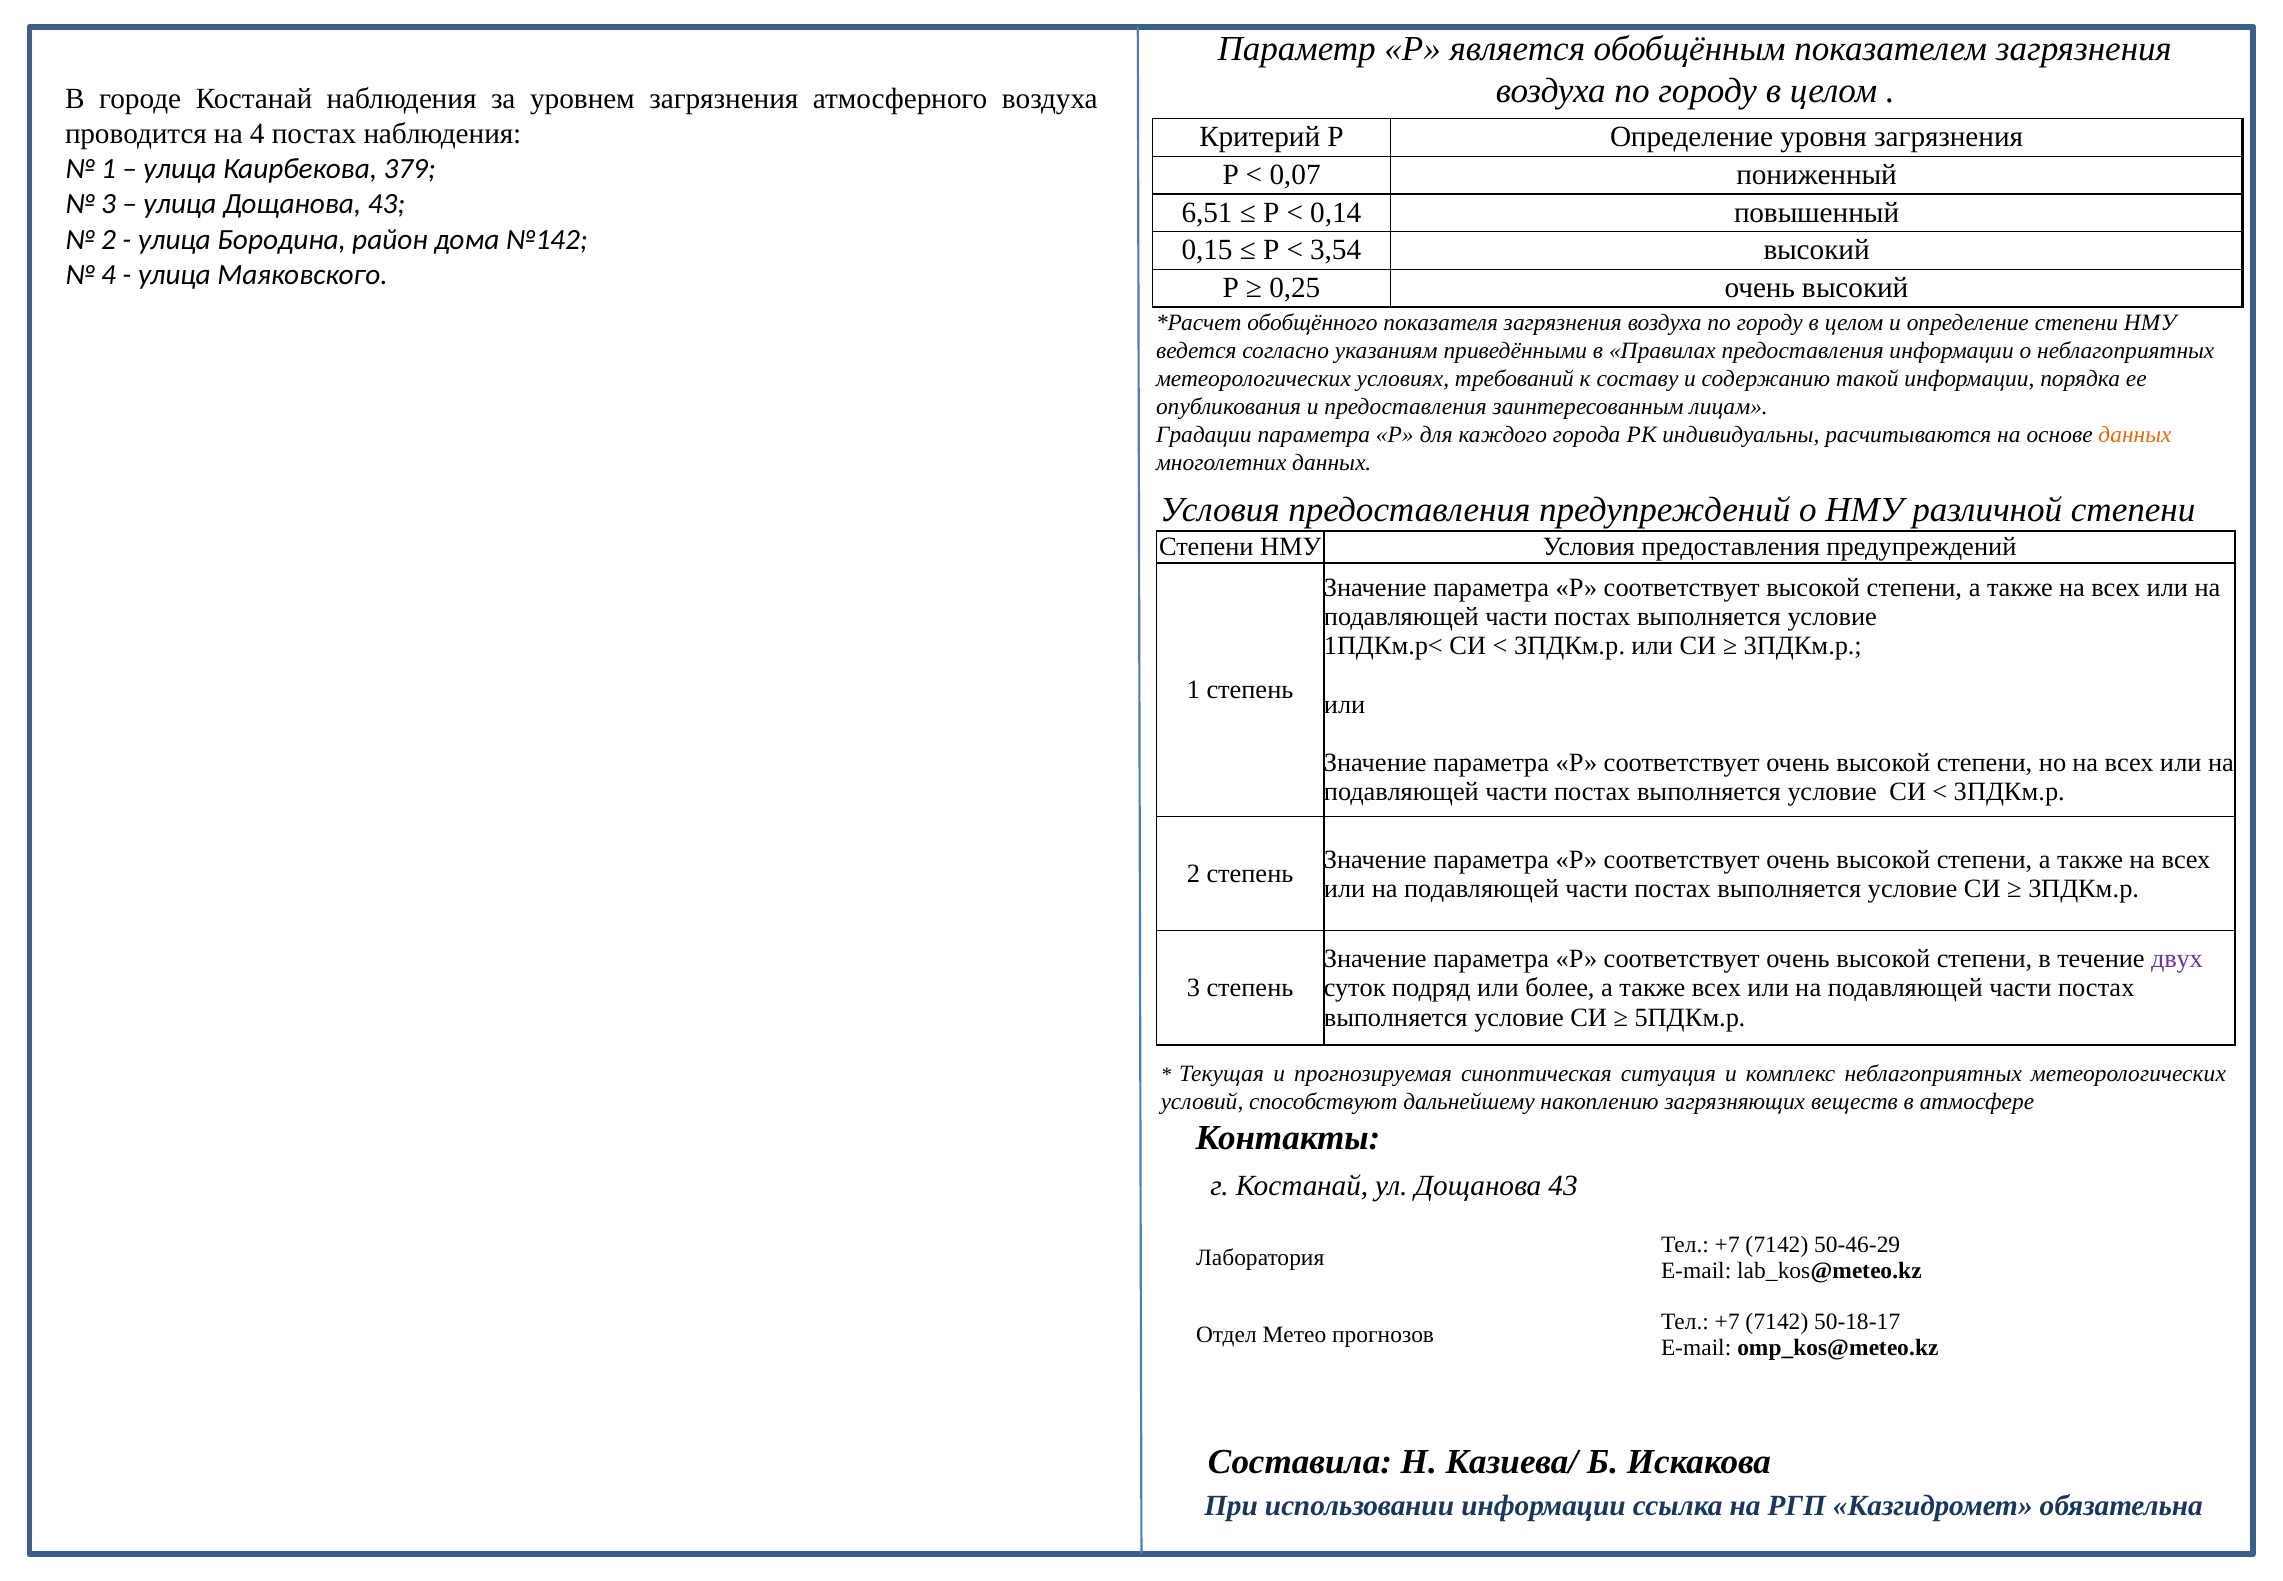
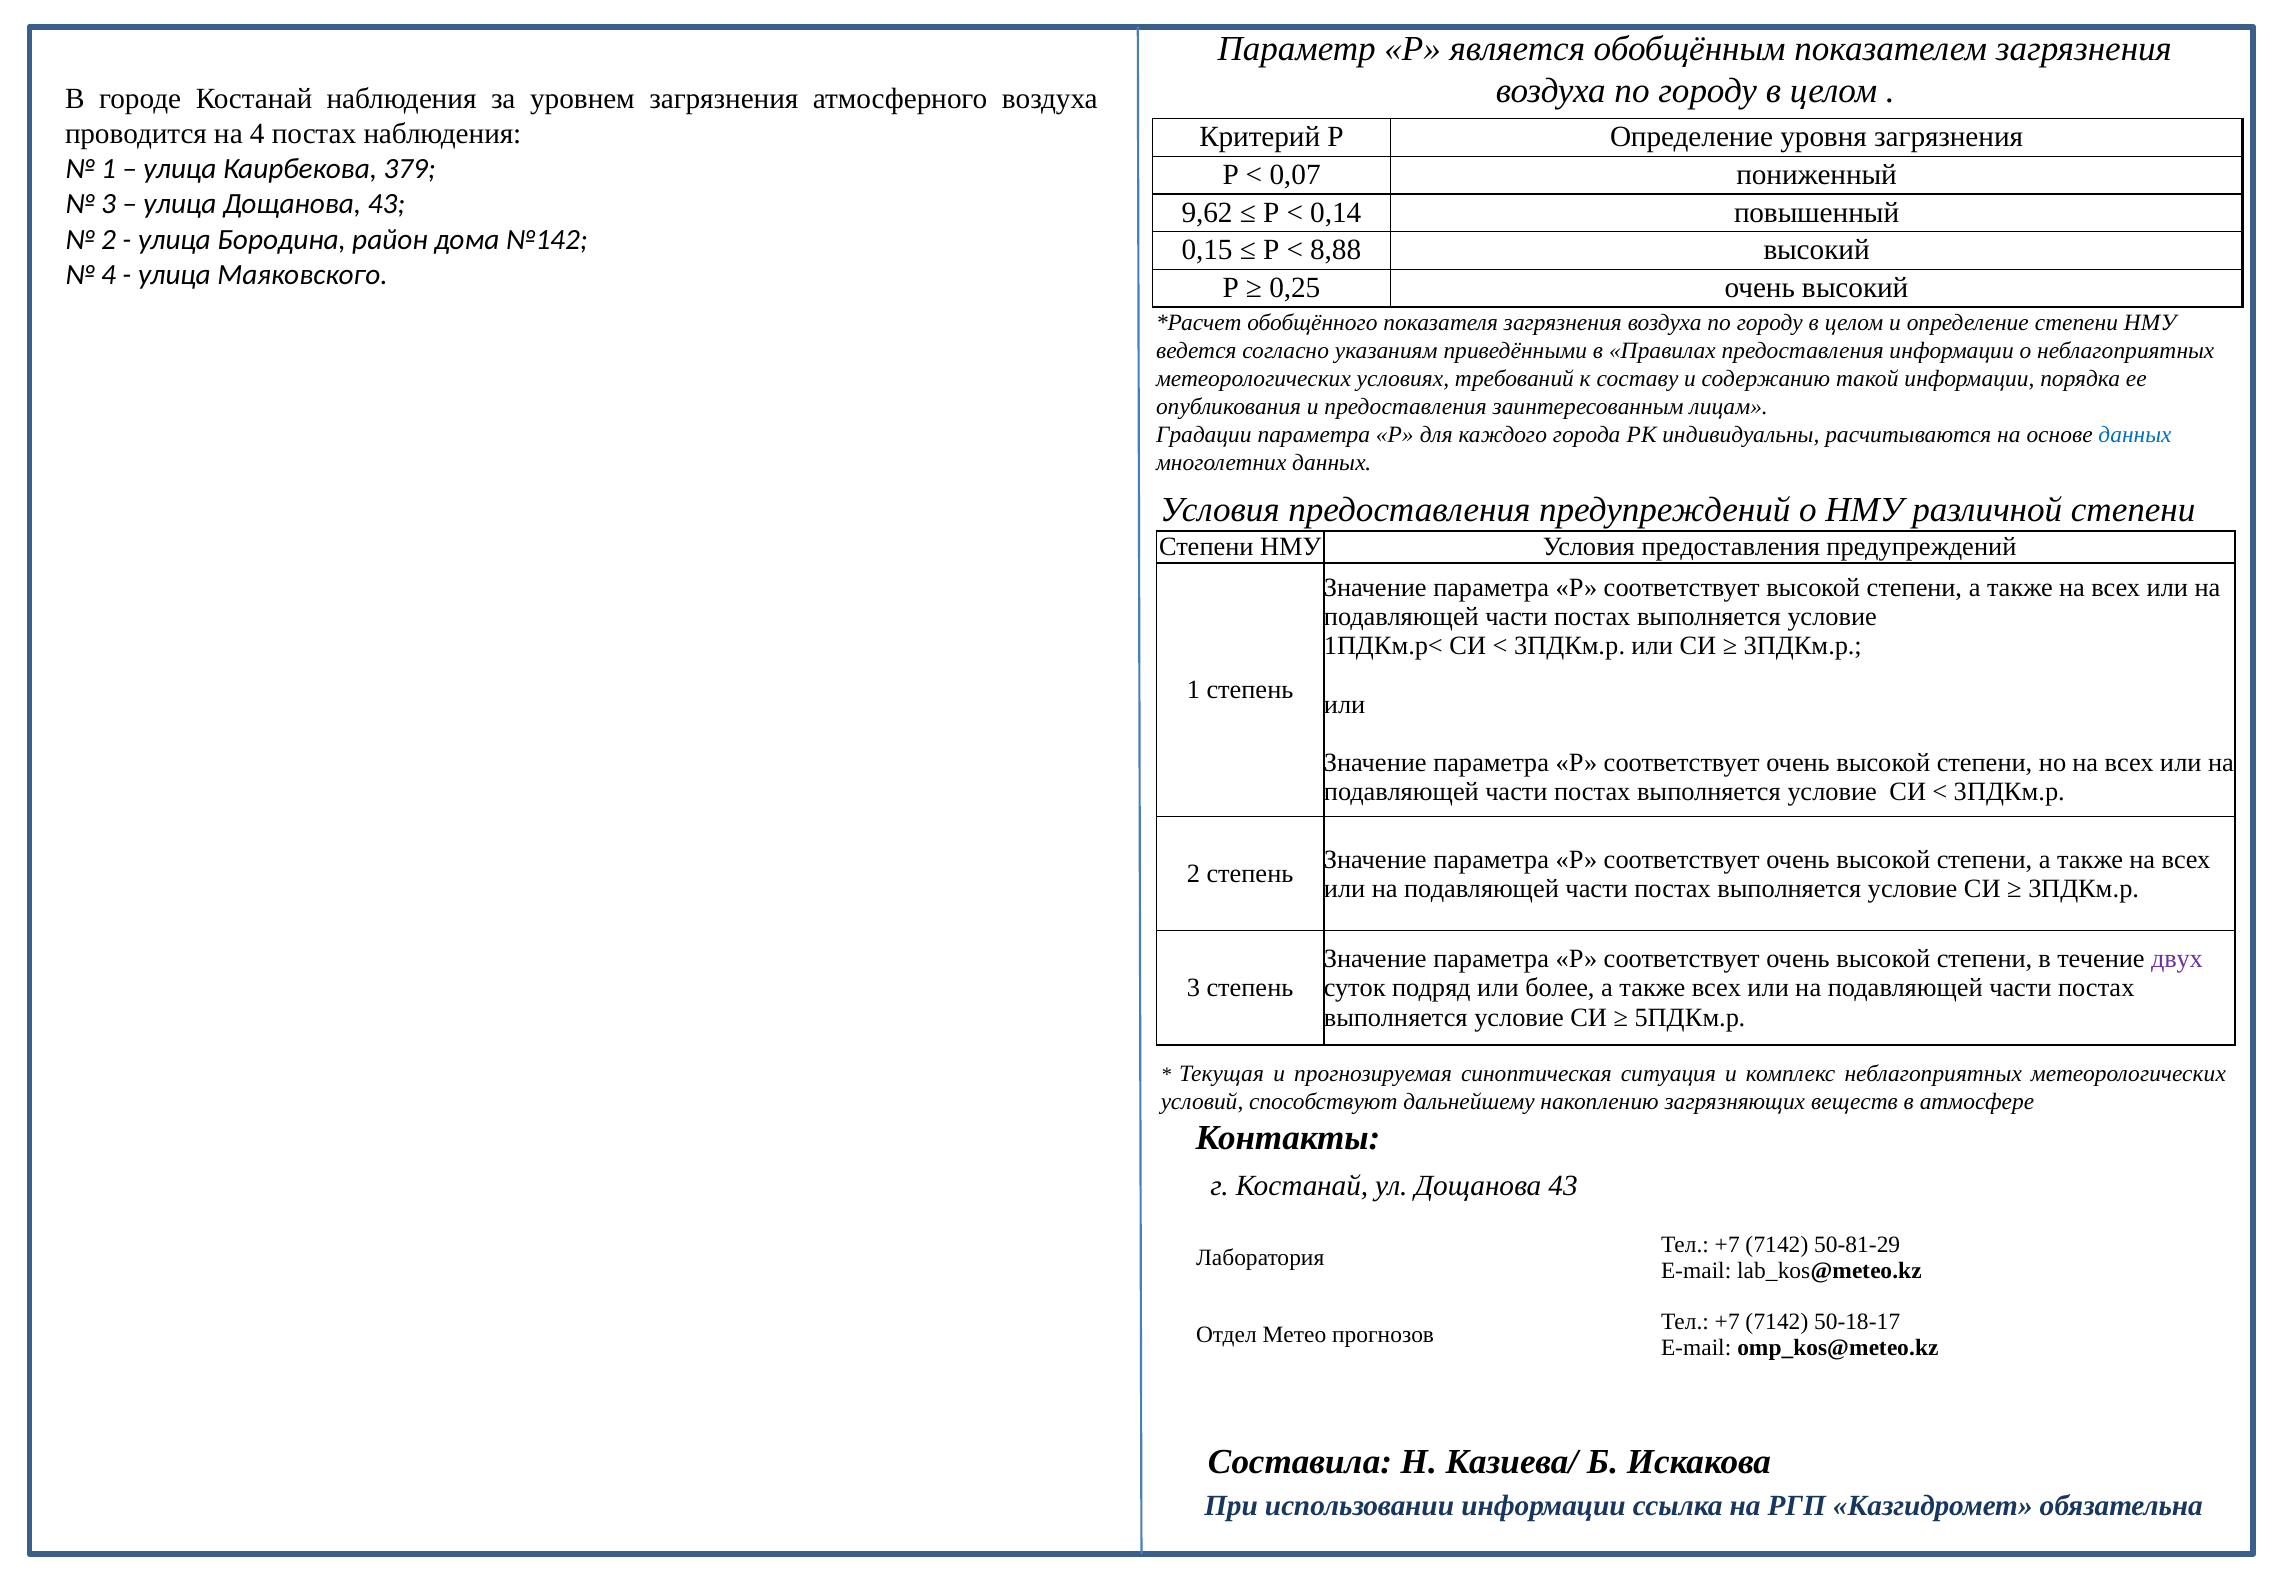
6,51: 6,51 -> 9,62
3,54: 3,54 -> 8,88
данных at (2135, 435) colour: orange -> blue
50-46-29: 50-46-29 -> 50-81-29
